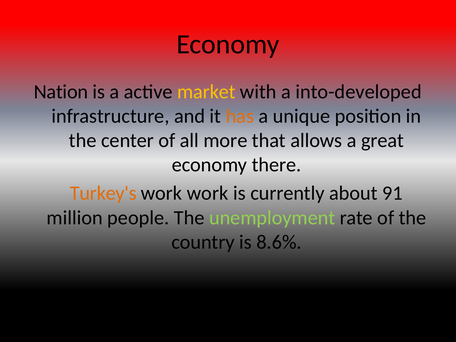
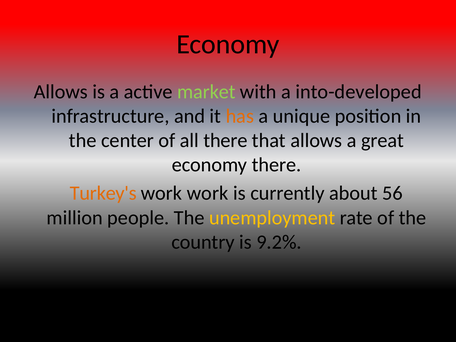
Nation at (61, 92): Nation -> Allows
market colour: yellow -> light green
all more: more -> there
91: 91 -> 56
unemployment colour: light green -> yellow
8.6%: 8.6% -> 9.2%
